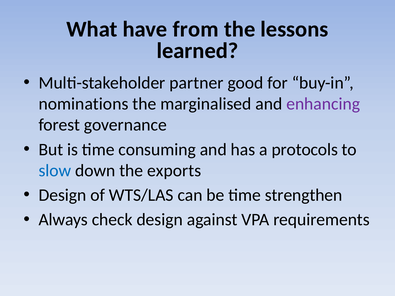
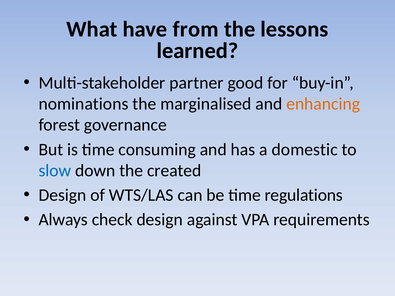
enhancing colour: purple -> orange
protocols: protocols -> domestic
exports: exports -> created
strengthen: strengthen -> regulations
